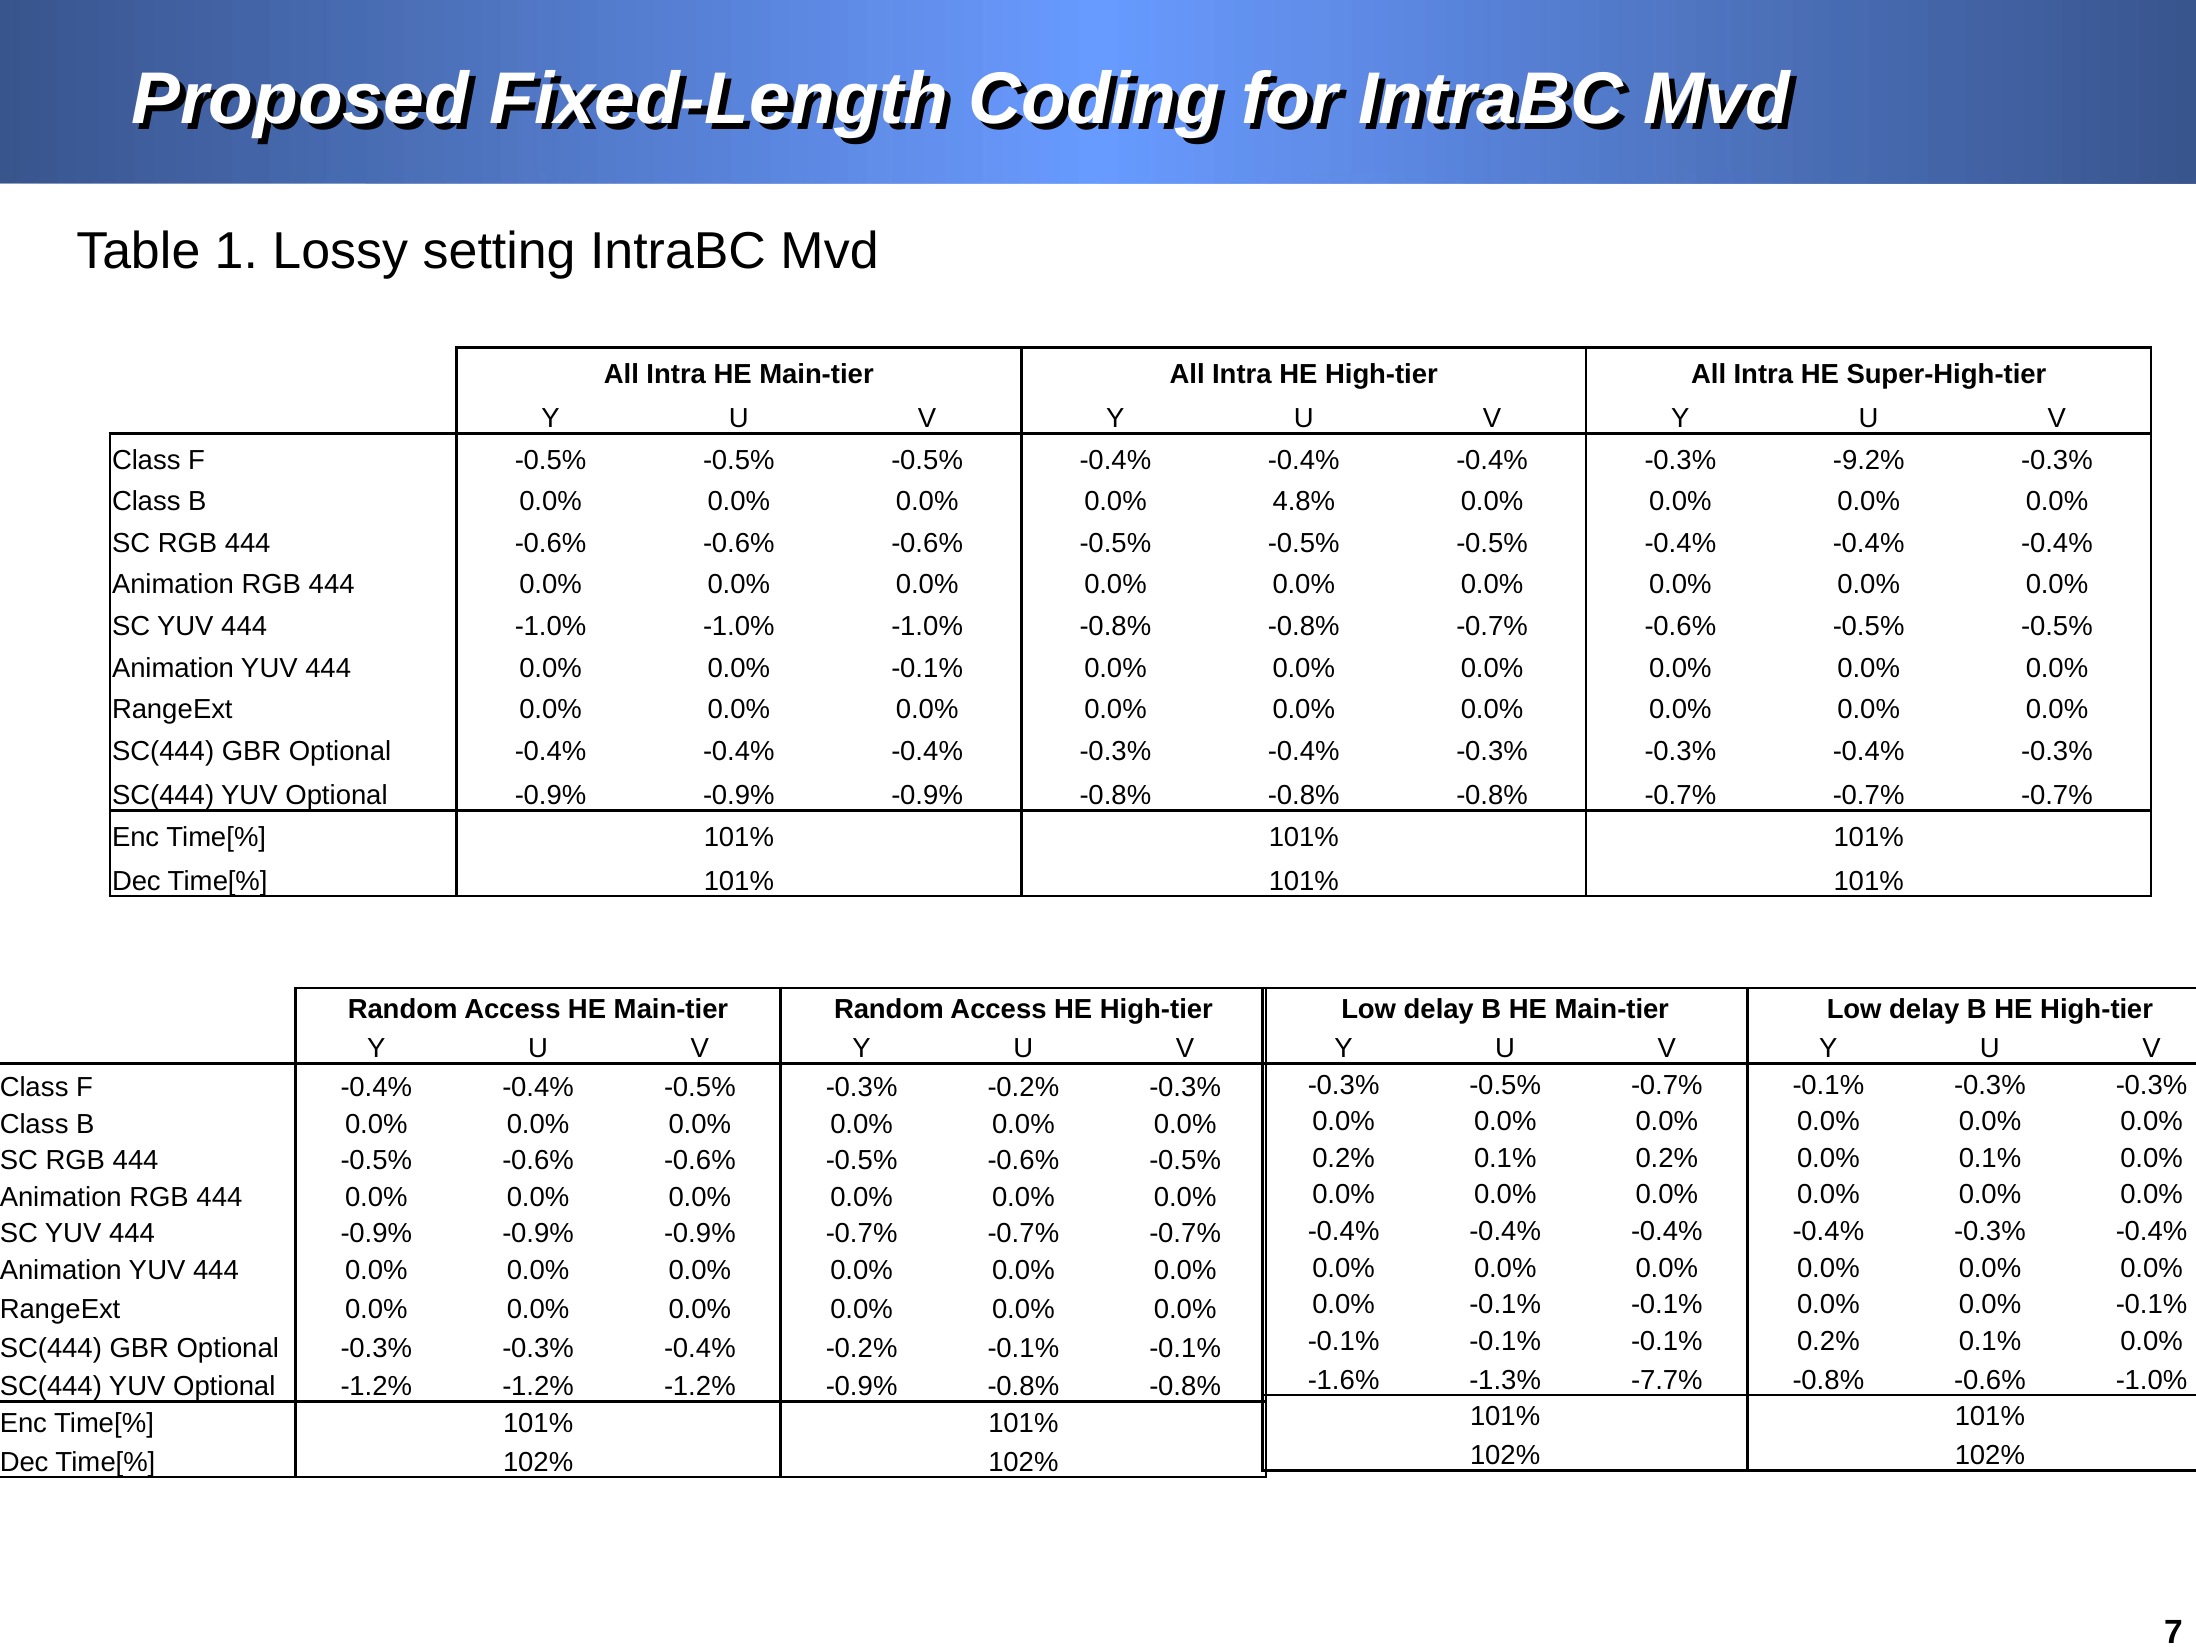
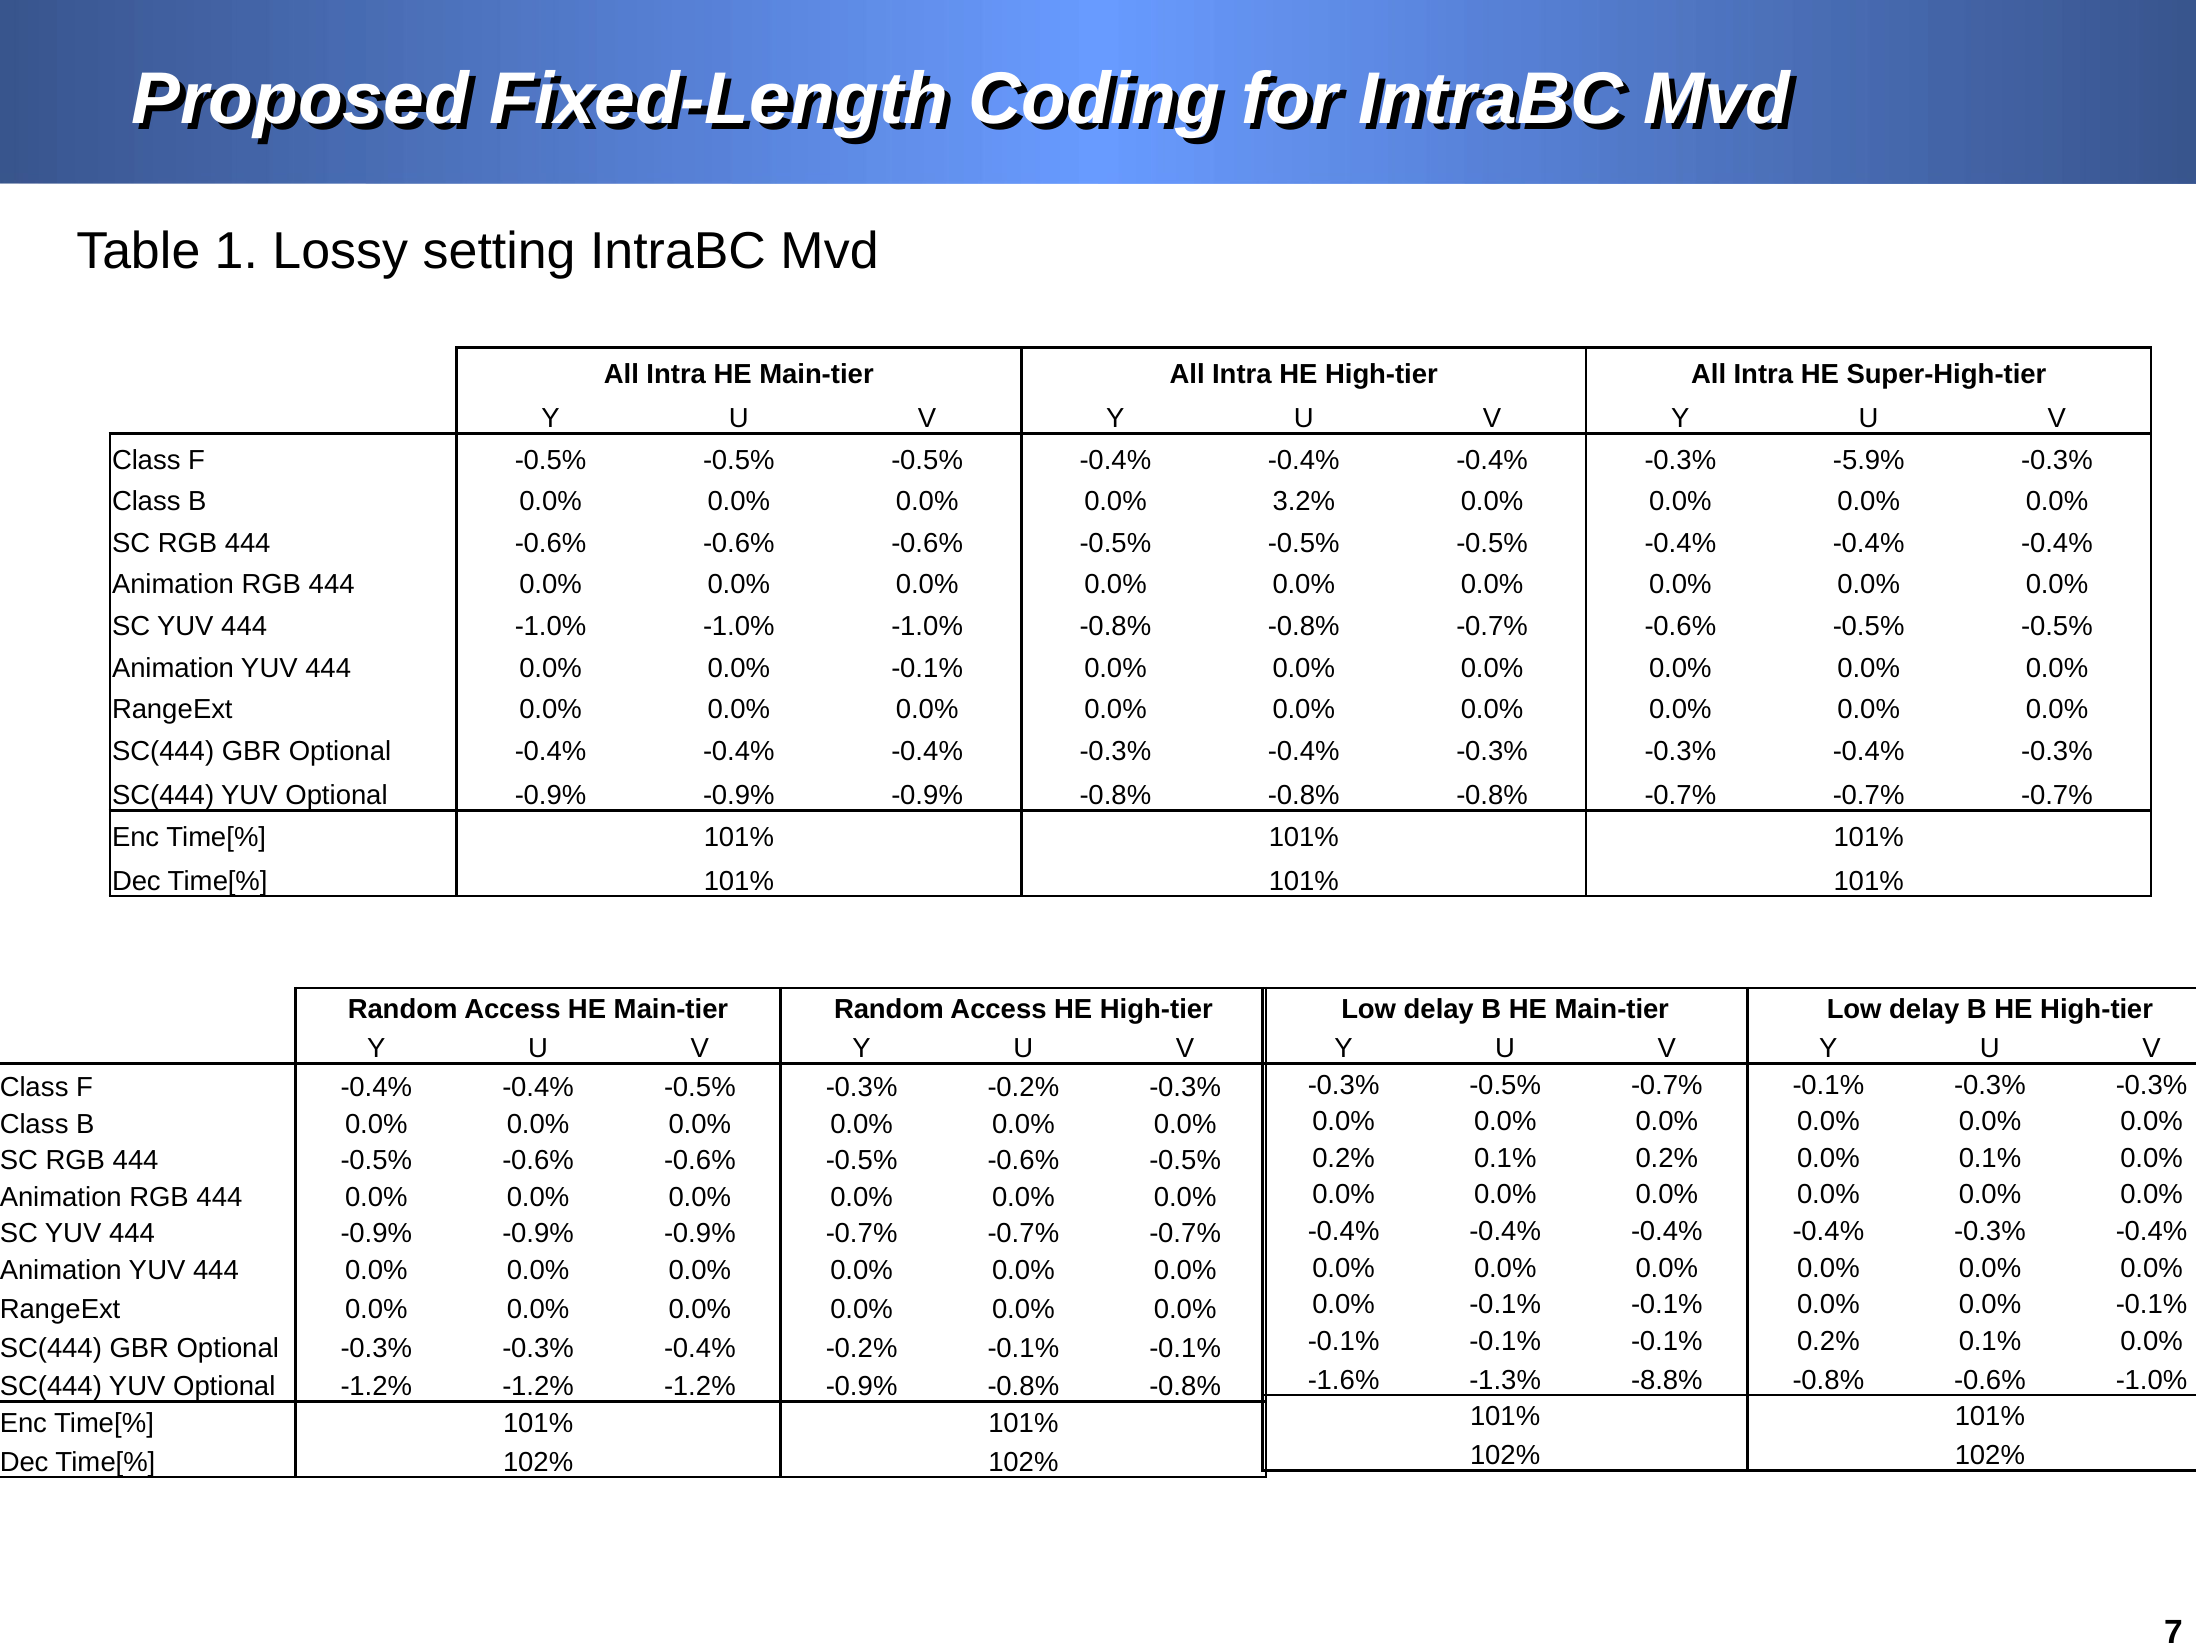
-9.2%: -9.2% -> -5.9%
4.8%: 4.8% -> 3.2%
-7.7%: -7.7% -> -8.8%
